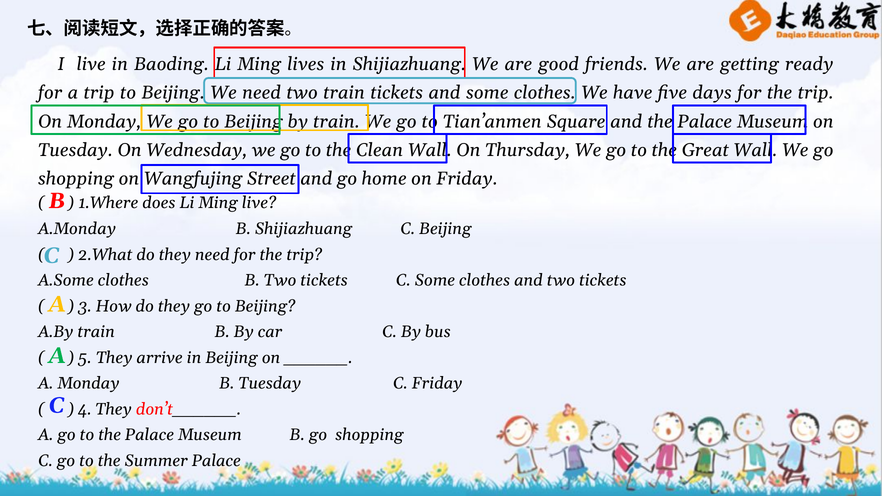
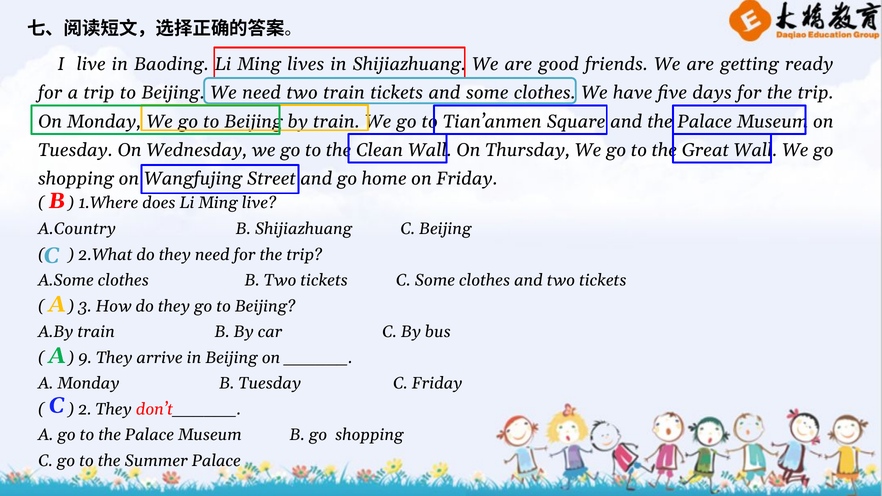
A.Monday: A.Monday -> A.Country
5: 5 -> 9
4: 4 -> 2
